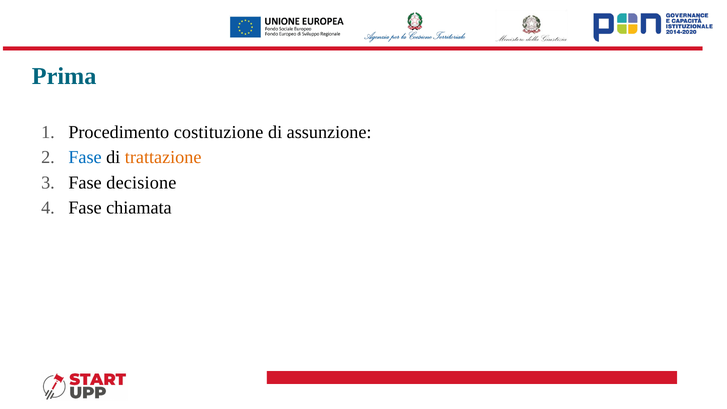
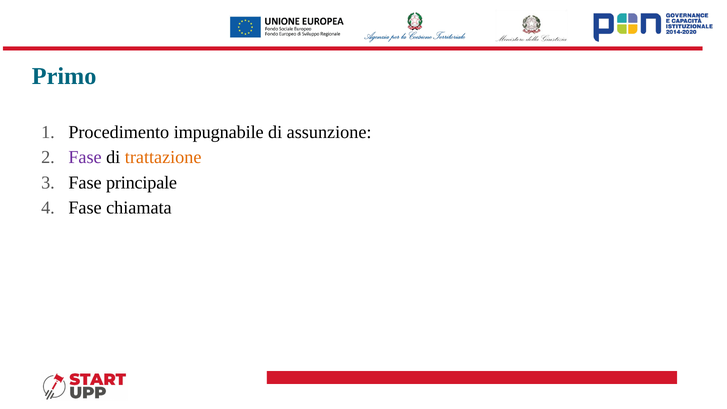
Prima: Prima -> Primo
costituzione: costituzione -> impugnabile
Fase at (85, 157) colour: blue -> purple
decisione: decisione -> principale
